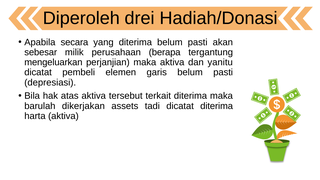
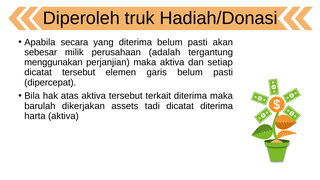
drei: drei -> truk
berapa: berapa -> adalah
mengeluarkan: mengeluarkan -> menggunakan
yanitu: yanitu -> setiap
dicatat pembeli: pembeli -> tersebut
depresiasi: depresiasi -> dipercepat
